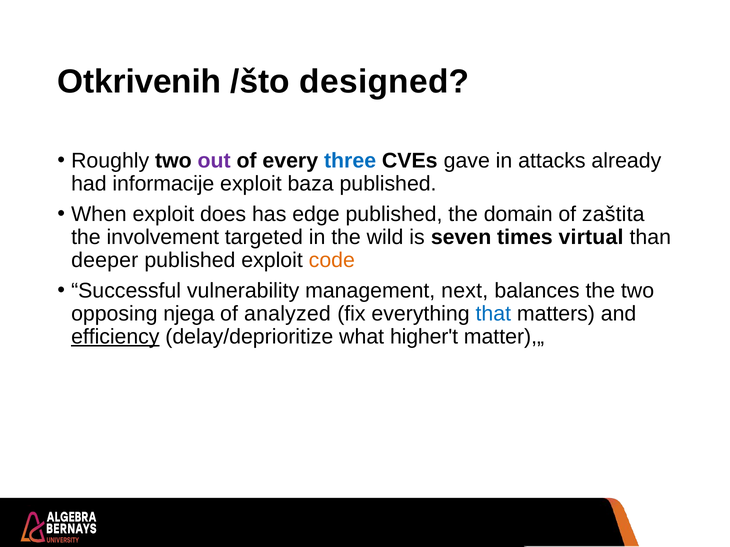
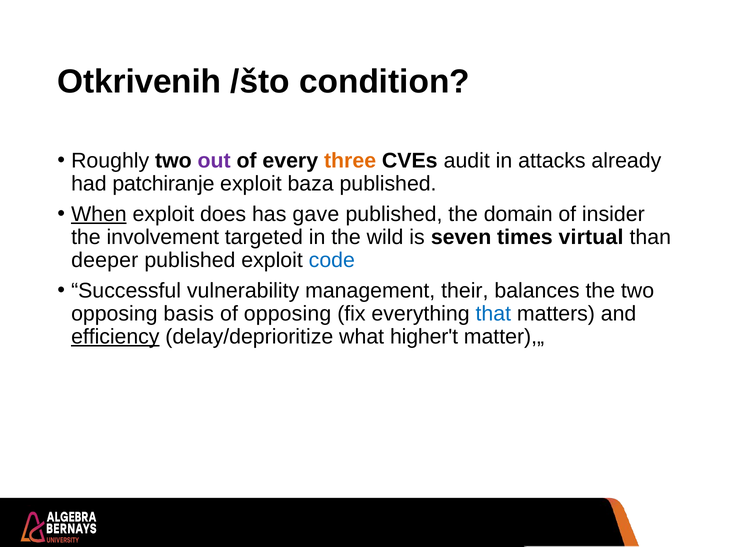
designed: designed -> condition
three colour: blue -> orange
gave: gave -> audit
informacije: informacije -> patchiranje
When underline: none -> present
edge: edge -> gave
zaštita: zaštita -> insider
code colour: orange -> blue
next: next -> their
njega: njega -> basis
of analyzed: analyzed -> opposing
